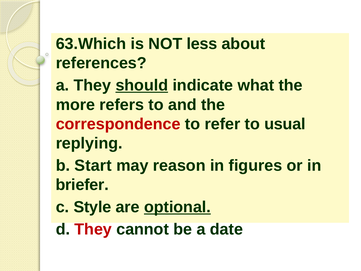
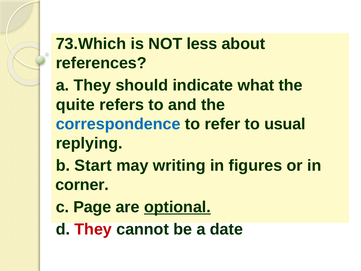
63.Which: 63.Which -> 73.Which
should underline: present -> none
more: more -> quite
correspondence colour: red -> blue
reason: reason -> writing
briefer: briefer -> corner
Style: Style -> Page
